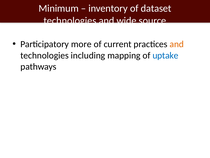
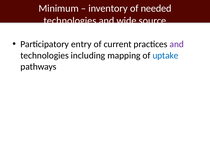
dataset: dataset -> needed
more: more -> entry
and at (177, 44) colour: orange -> purple
